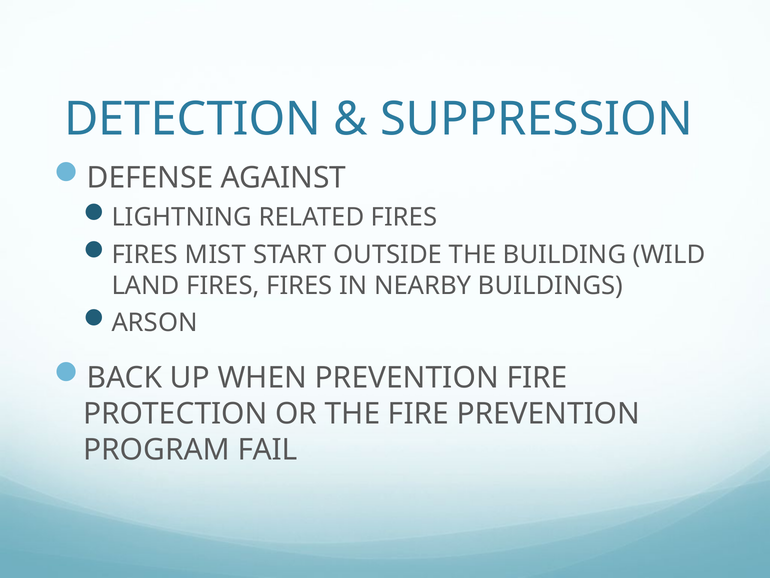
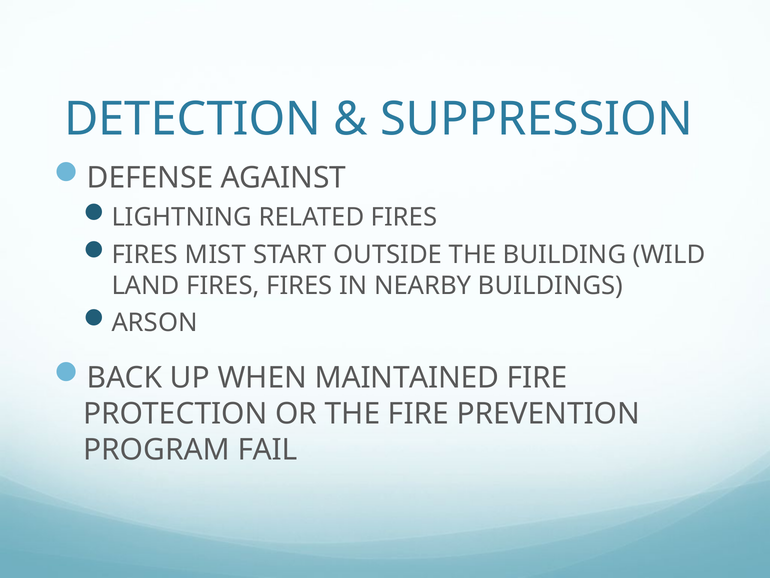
WHEN PREVENTION: PREVENTION -> MAINTAINED
